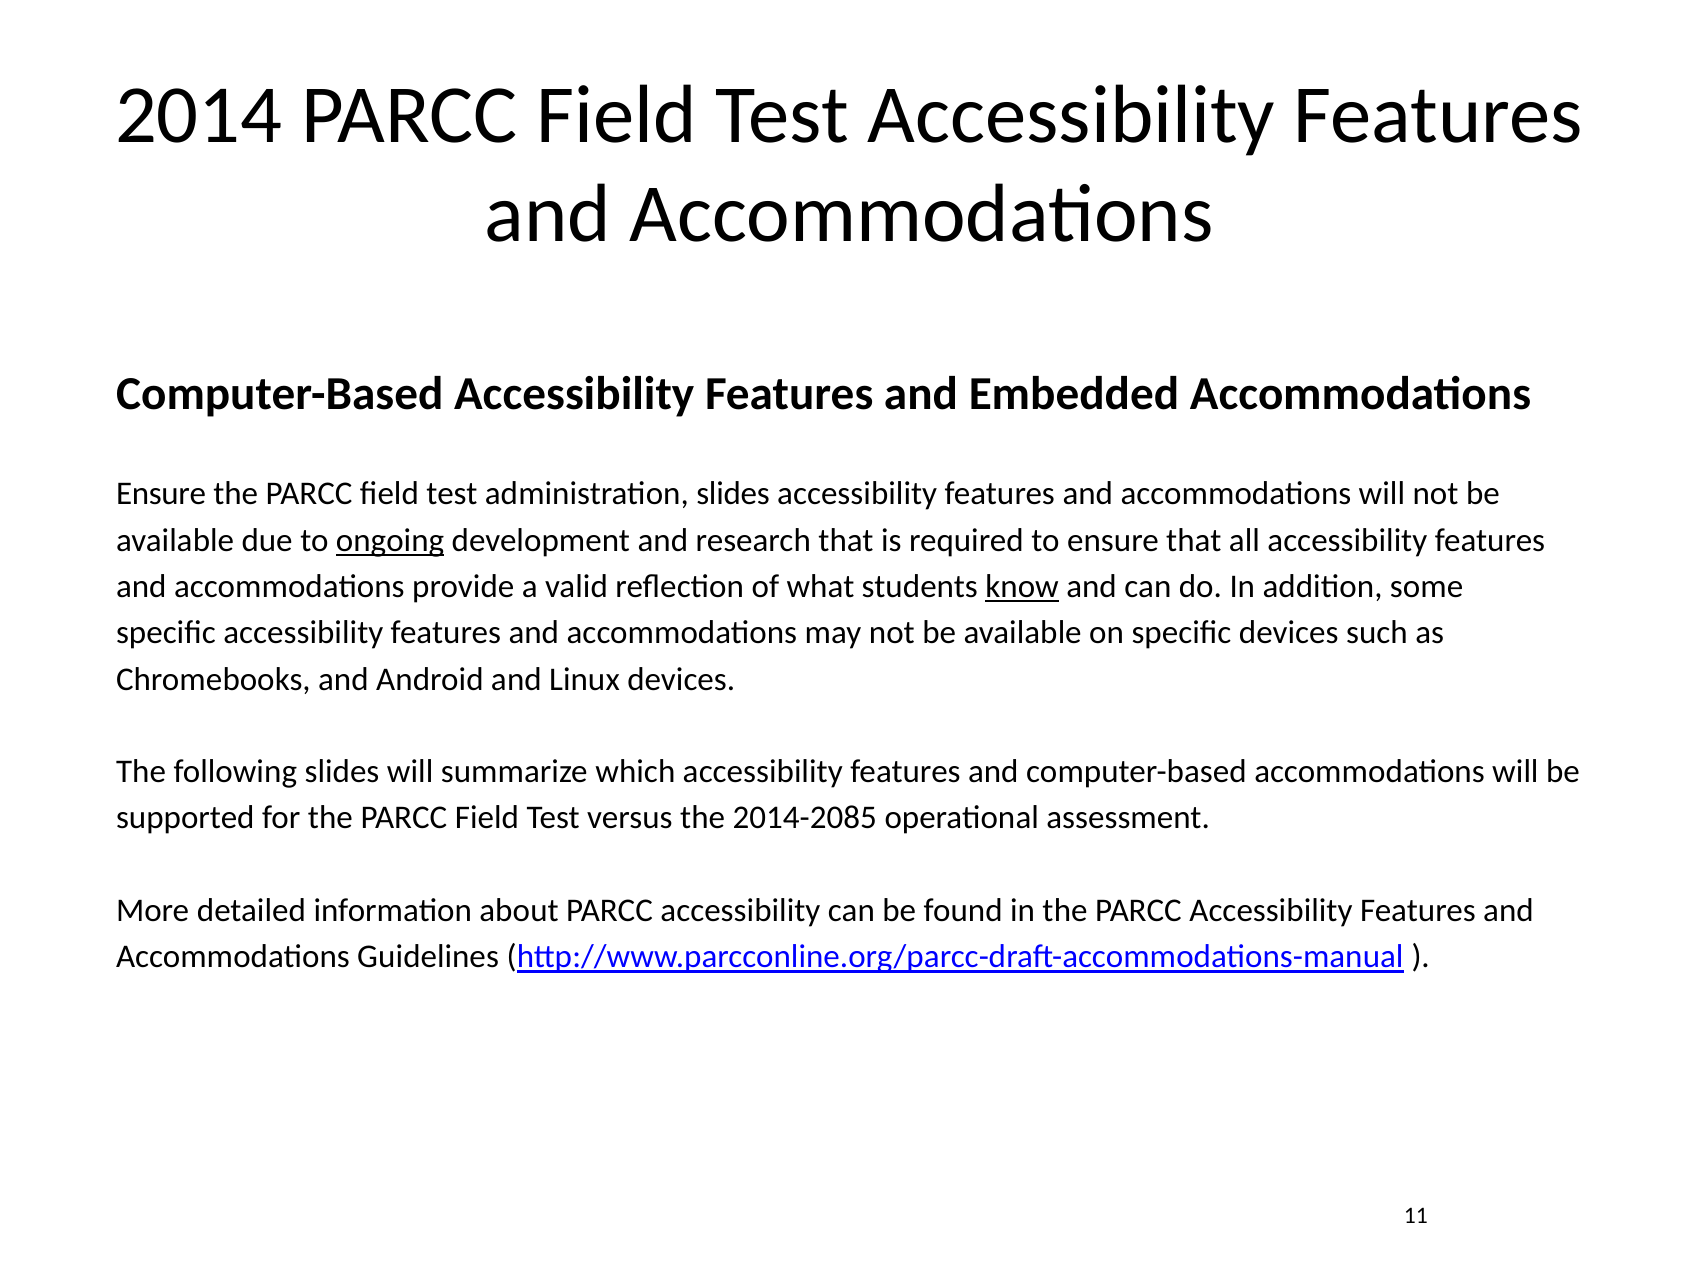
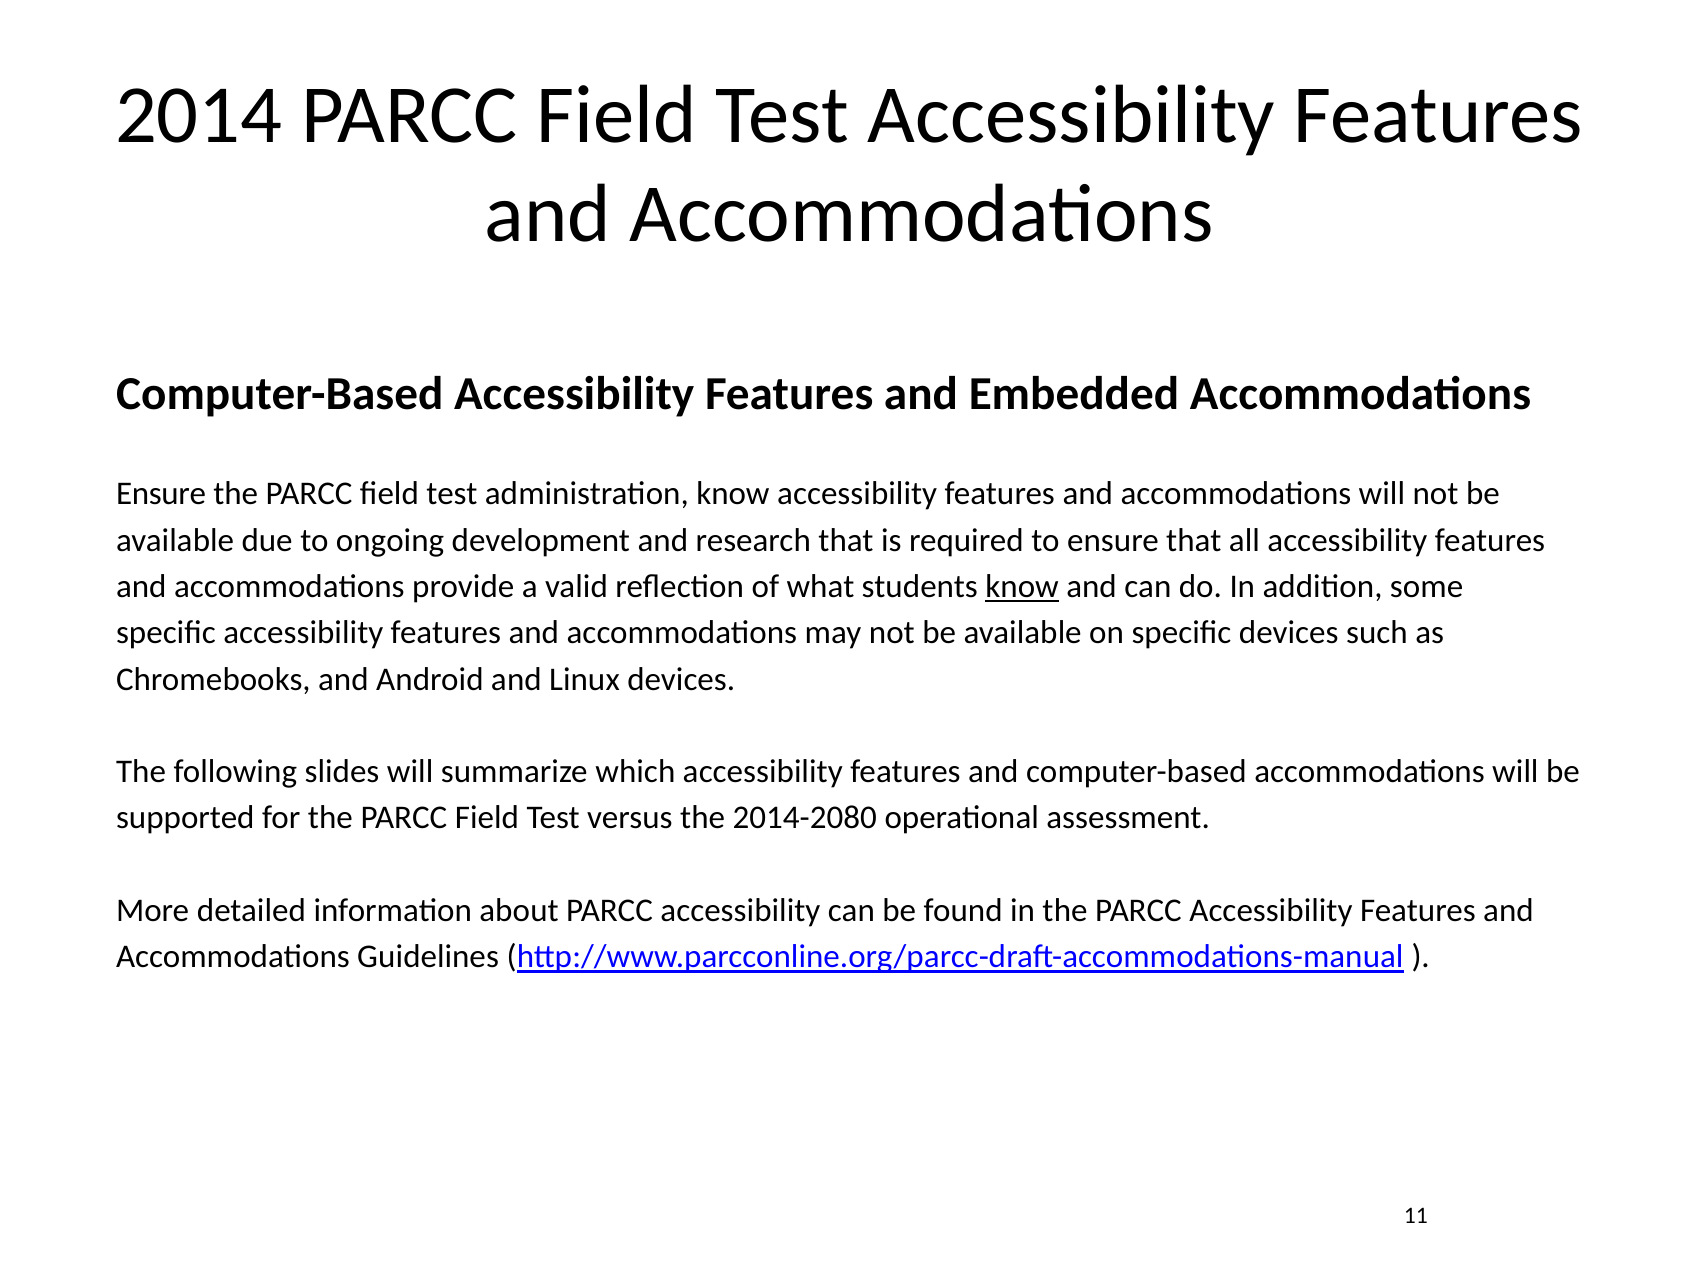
administration slides: slides -> know
ongoing underline: present -> none
2014-2085: 2014-2085 -> 2014-2080
